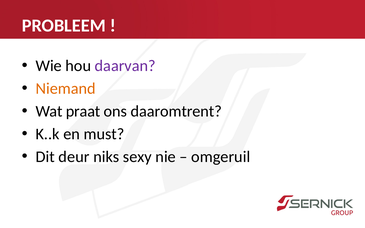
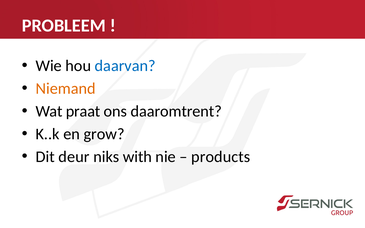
daarvan colour: purple -> blue
must: must -> grow
sexy: sexy -> with
omgeruil: omgeruil -> products
